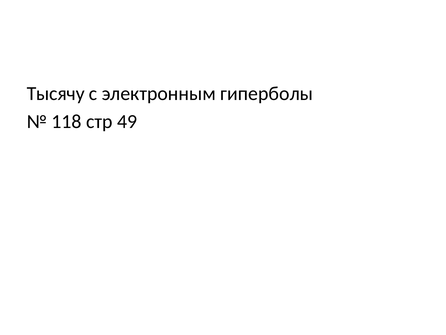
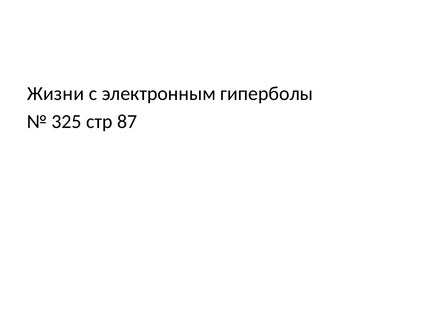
Тысячу: Тысячу -> Жизни
118: 118 -> 325
49: 49 -> 87
